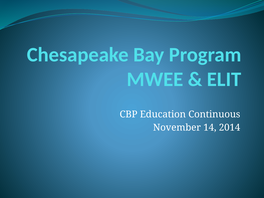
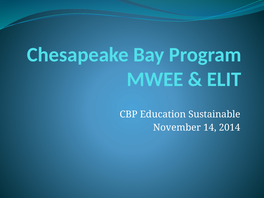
Continuous: Continuous -> Sustainable
